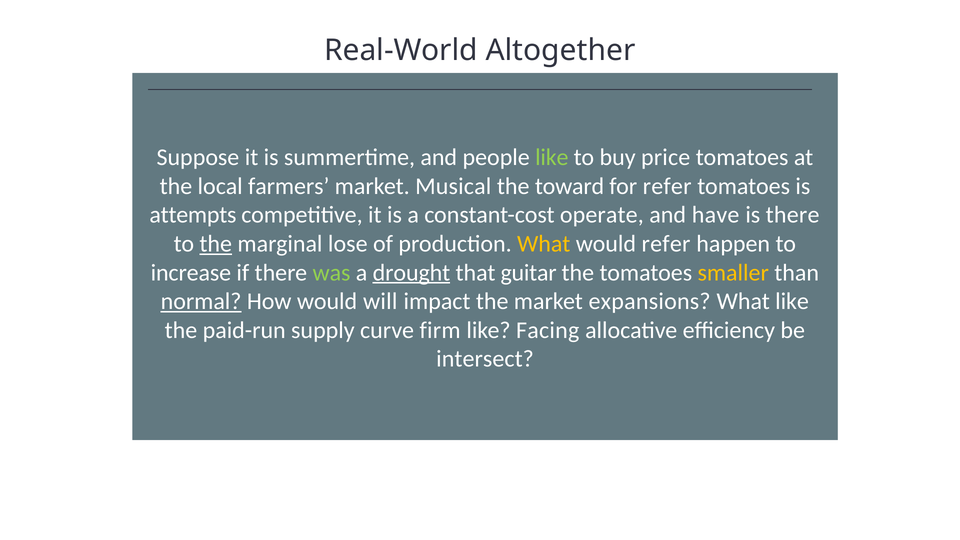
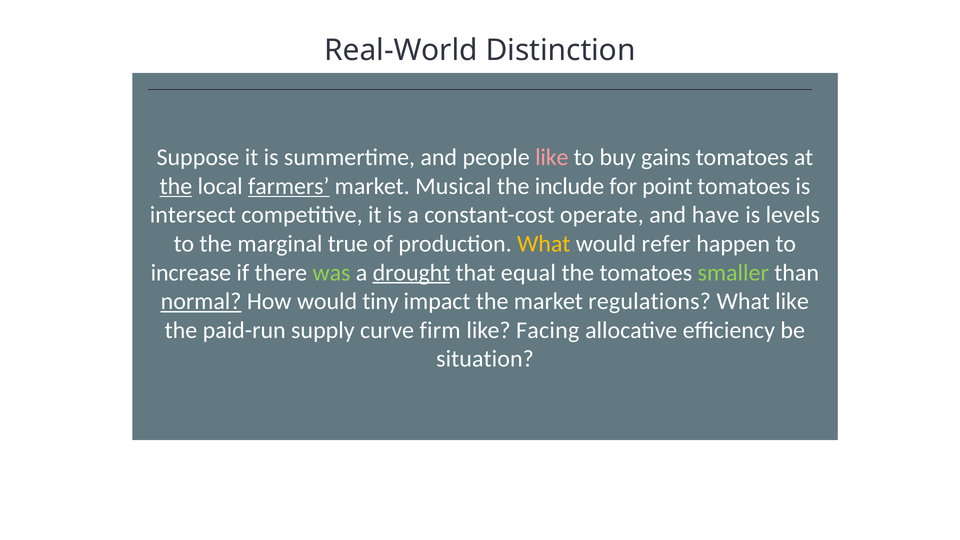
Altogether: Altogether -> Distinction
like at (552, 157) colour: light green -> pink
price: price -> gains
the at (176, 186) underline: none -> present
farmers underline: none -> present
toward: toward -> include
for refer: refer -> point
attempts: attempts -> intersect
is there: there -> levels
the at (216, 244) underline: present -> none
lose: lose -> true
guitar: guitar -> equal
smaller colour: yellow -> light green
will: will -> tiny
expansions: expansions -> regulations
intersect: intersect -> situation
